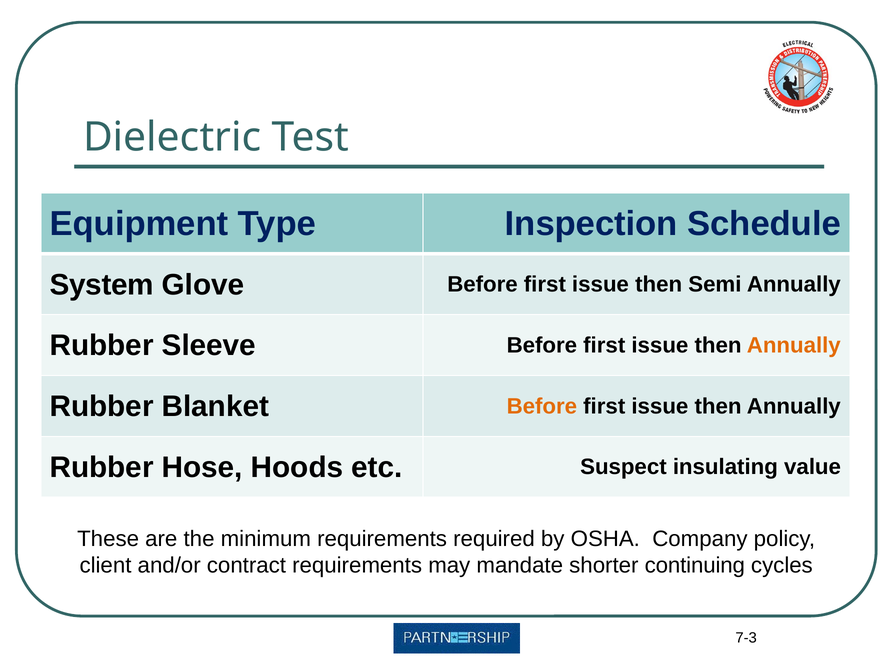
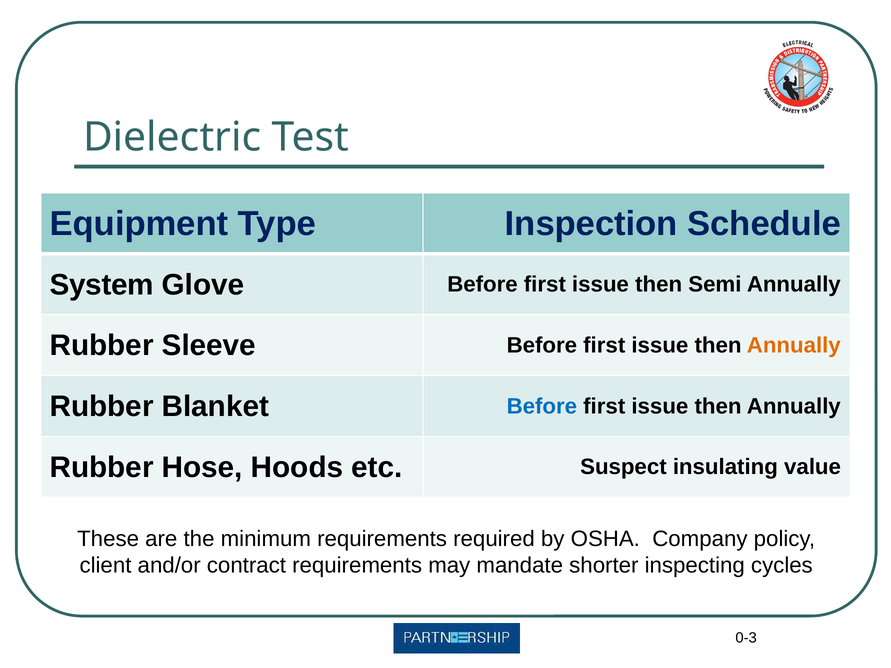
Before at (542, 406) colour: orange -> blue
continuing: continuing -> inspecting
7-3: 7-3 -> 0-3
